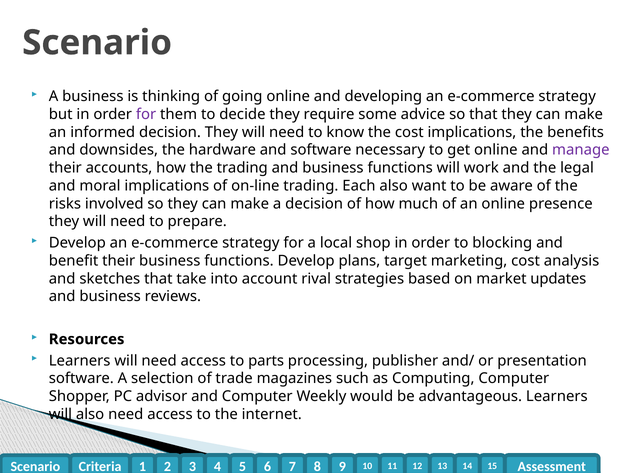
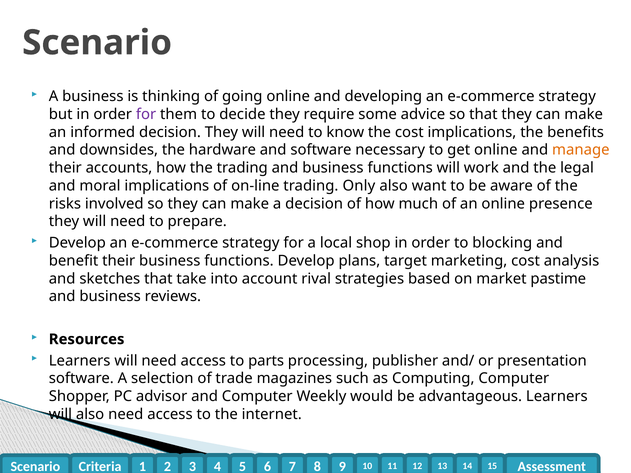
manage colour: purple -> orange
Each: Each -> Only
updates: updates -> pastime
